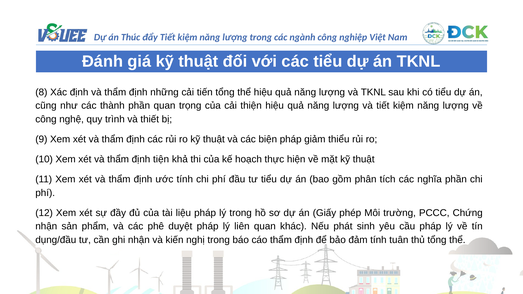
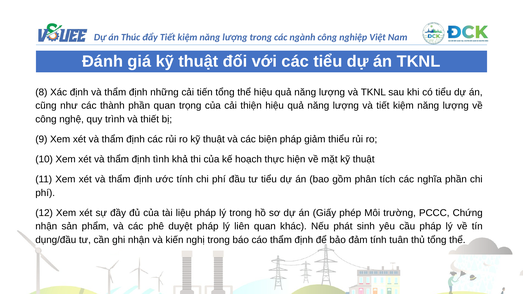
tiện: tiện -> tình
